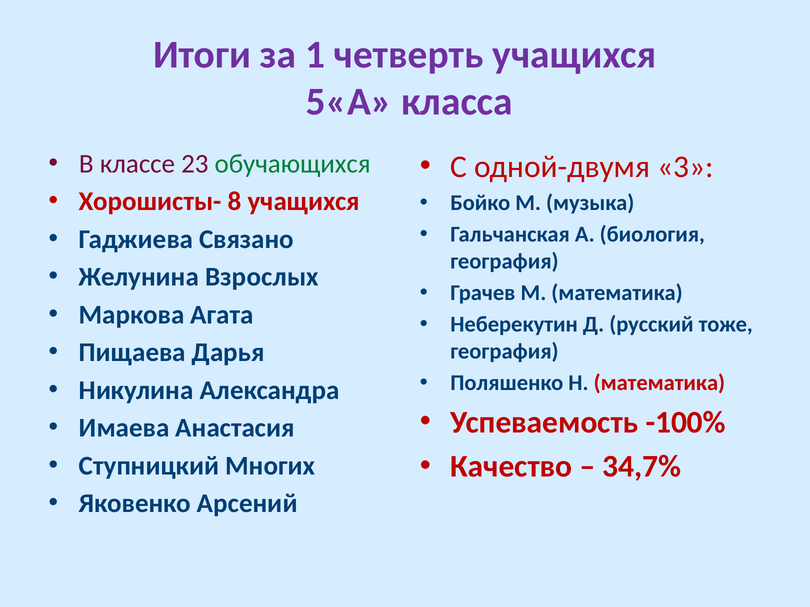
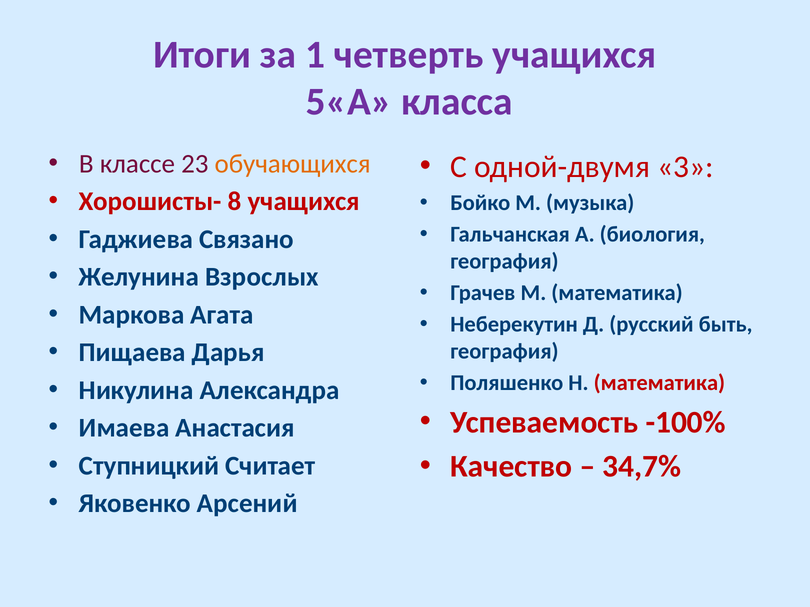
обучающихся colour: green -> orange
тоже: тоже -> быть
Многих: Многих -> Считает
